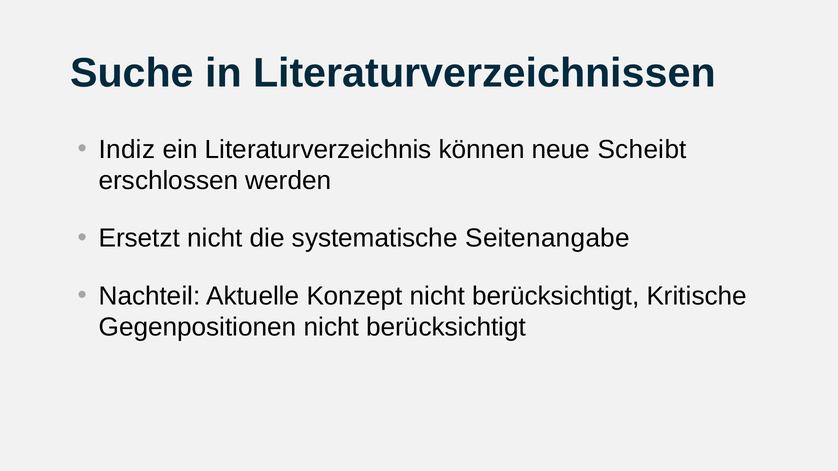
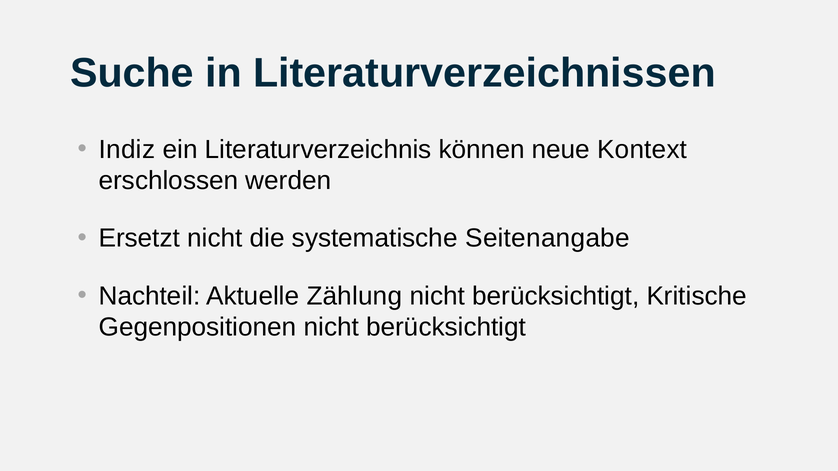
Scheibt: Scheibt -> Kontext
Konzept: Konzept -> Zählung
